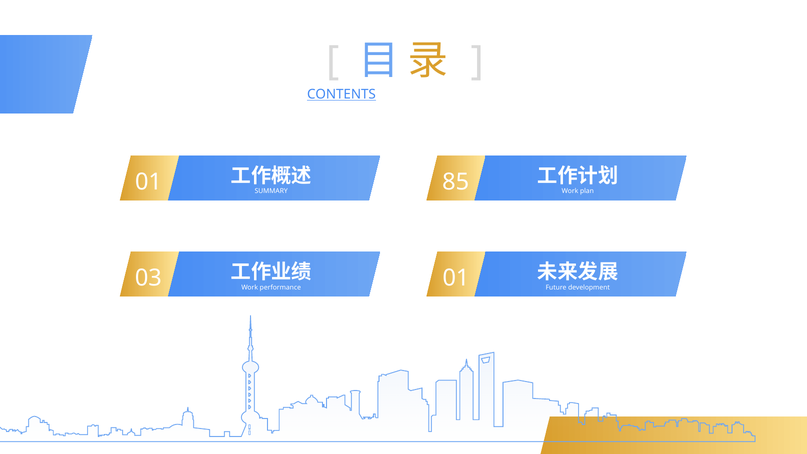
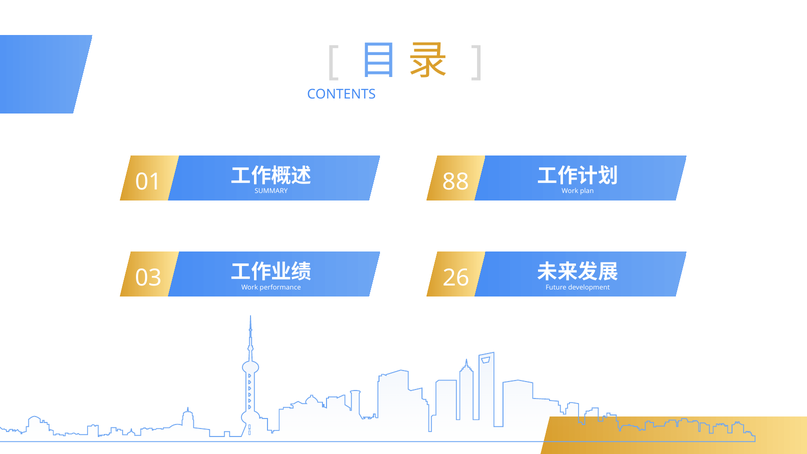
CONTENTS underline: present -> none
85: 85 -> 88
performance 01: 01 -> 26
